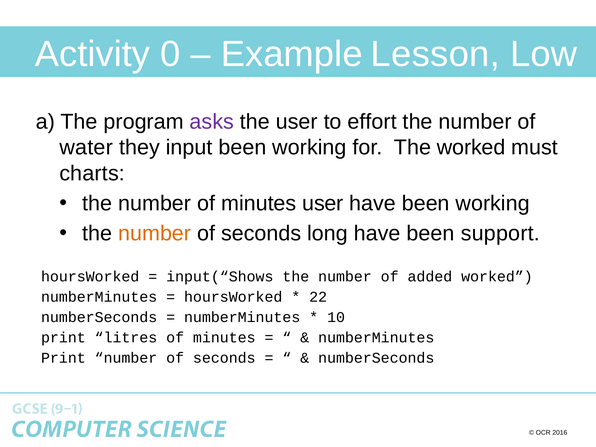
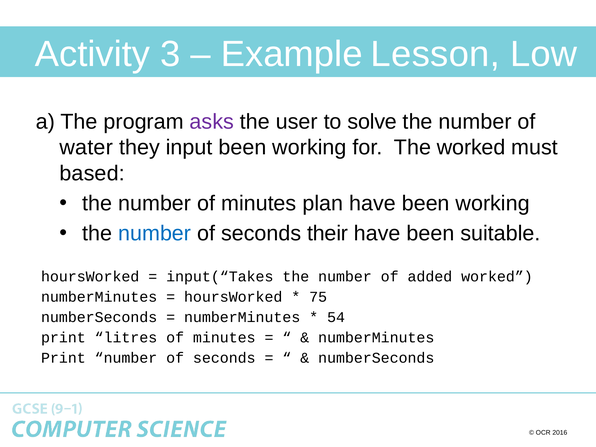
0: 0 -> 3
effort: effort -> solve
charts: charts -> based
minutes user: user -> plan
number at (155, 234) colour: orange -> blue
long: long -> their
support: support -> suitable
input(“Shows: input(“Shows -> input(“Takes
22: 22 -> 75
10: 10 -> 54
